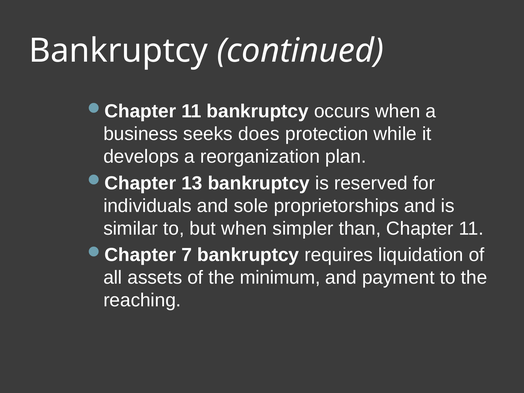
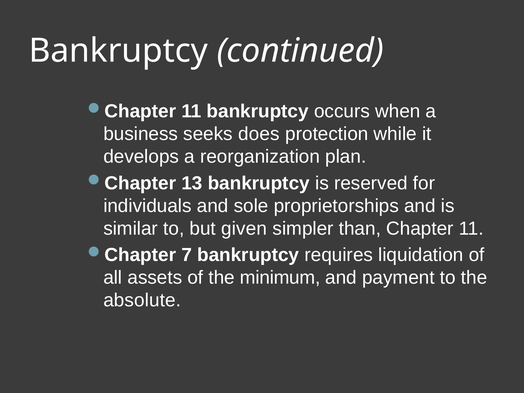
but when: when -> given
reaching: reaching -> absolute
